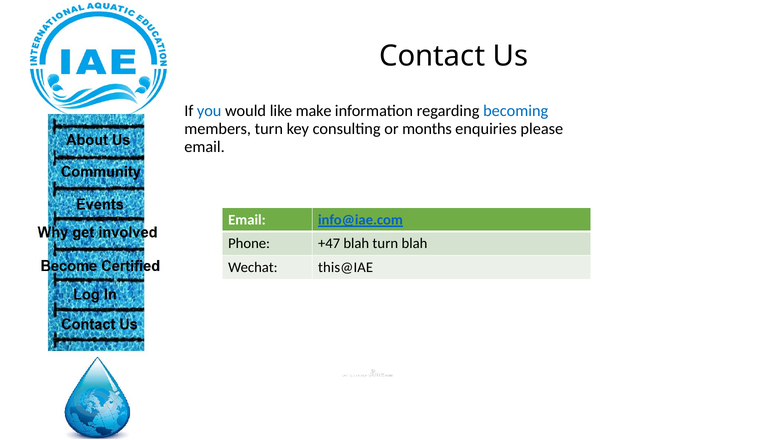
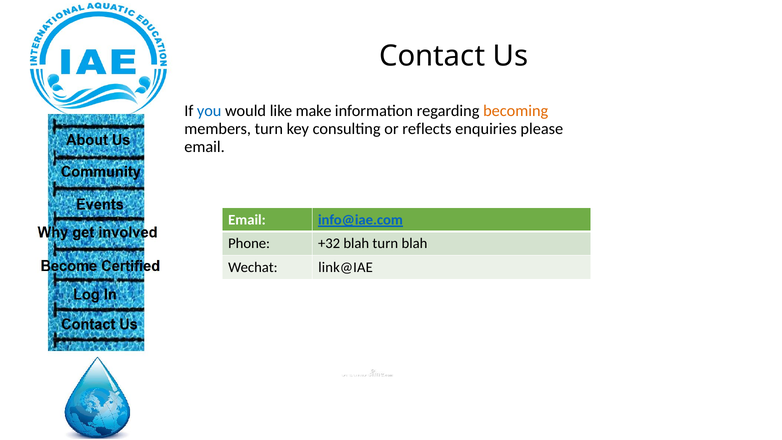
becoming colour: blue -> orange
months: months -> reflects
+47: +47 -> +32
this@IAE: this@IAE -> link@IAE
